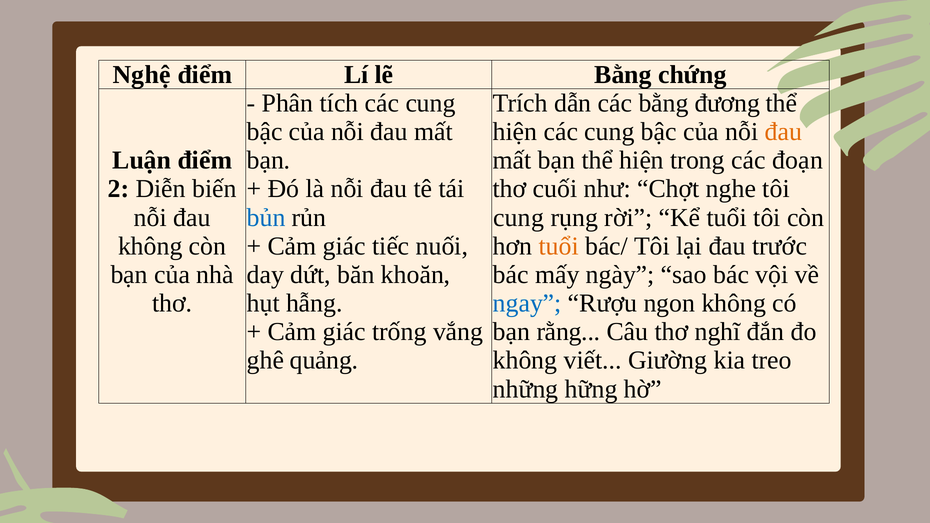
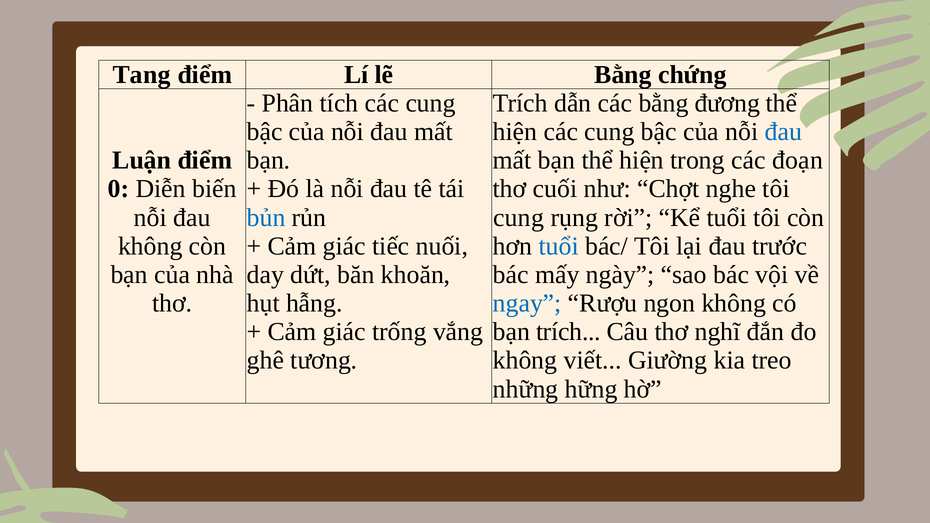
Nghệ: Nghệ -> Tang
đau at (783, 132) colour: orange -> blue
2: 2 -> 0
tuổi at (559, 246) colour: orange -> blue
bạn rằng: rằng -> trích
quảng: quảng -> tương
